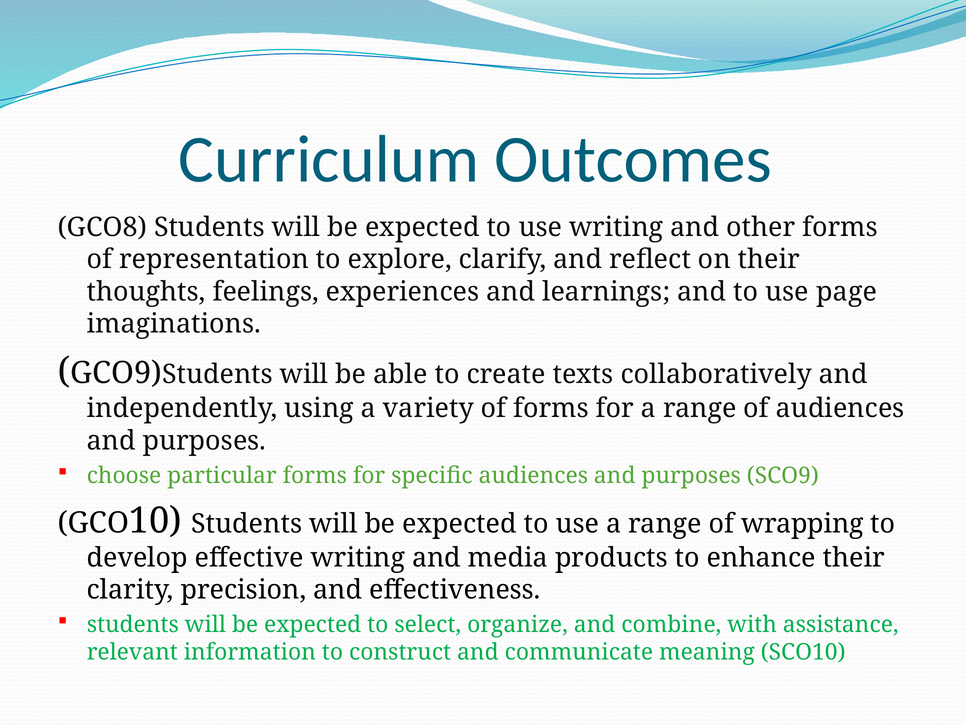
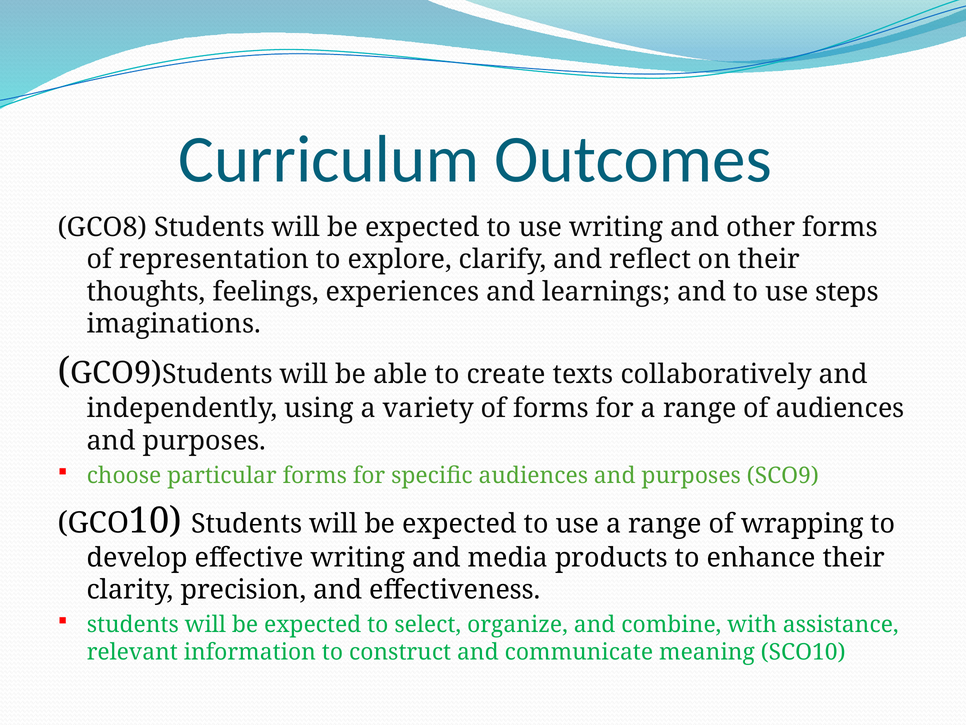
page: page -> steps
